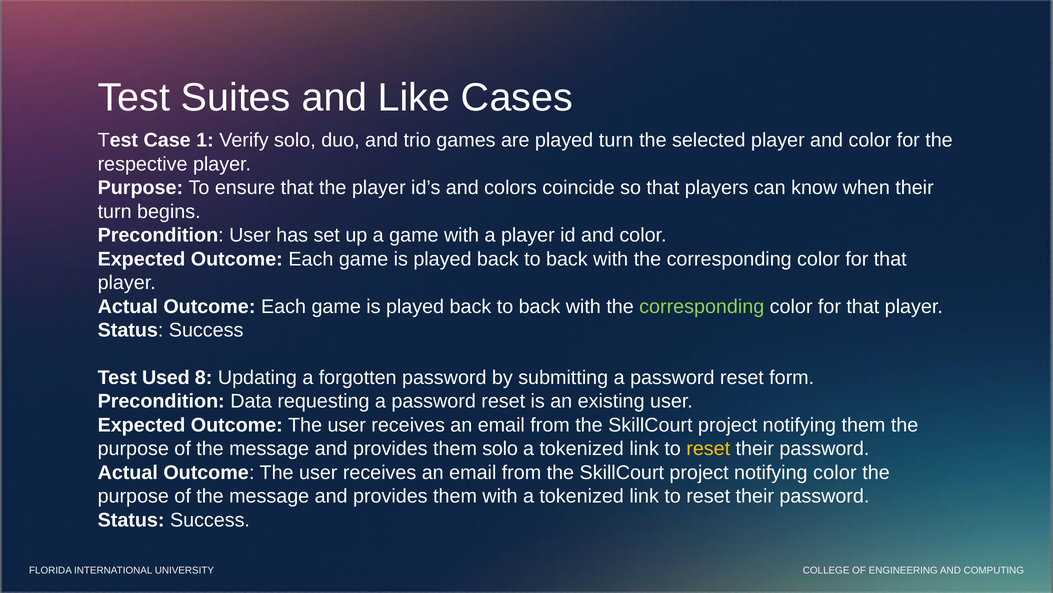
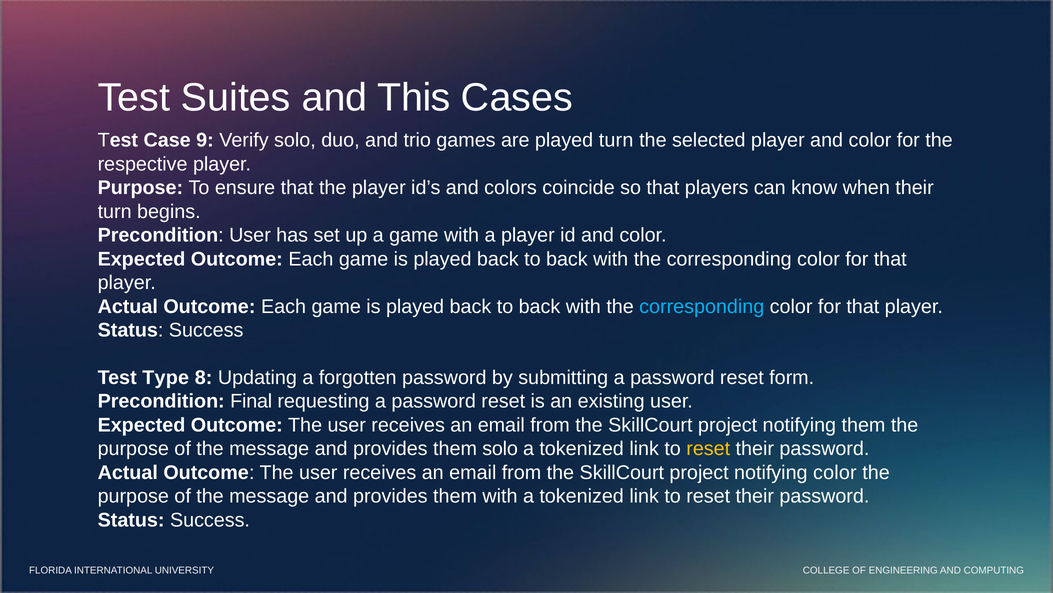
Like: Like -> This
1: 1 -> 9
corresponding at (702, 306) colour: light green -> light blue
Used: Used -> Type
Data: Data -> Final
